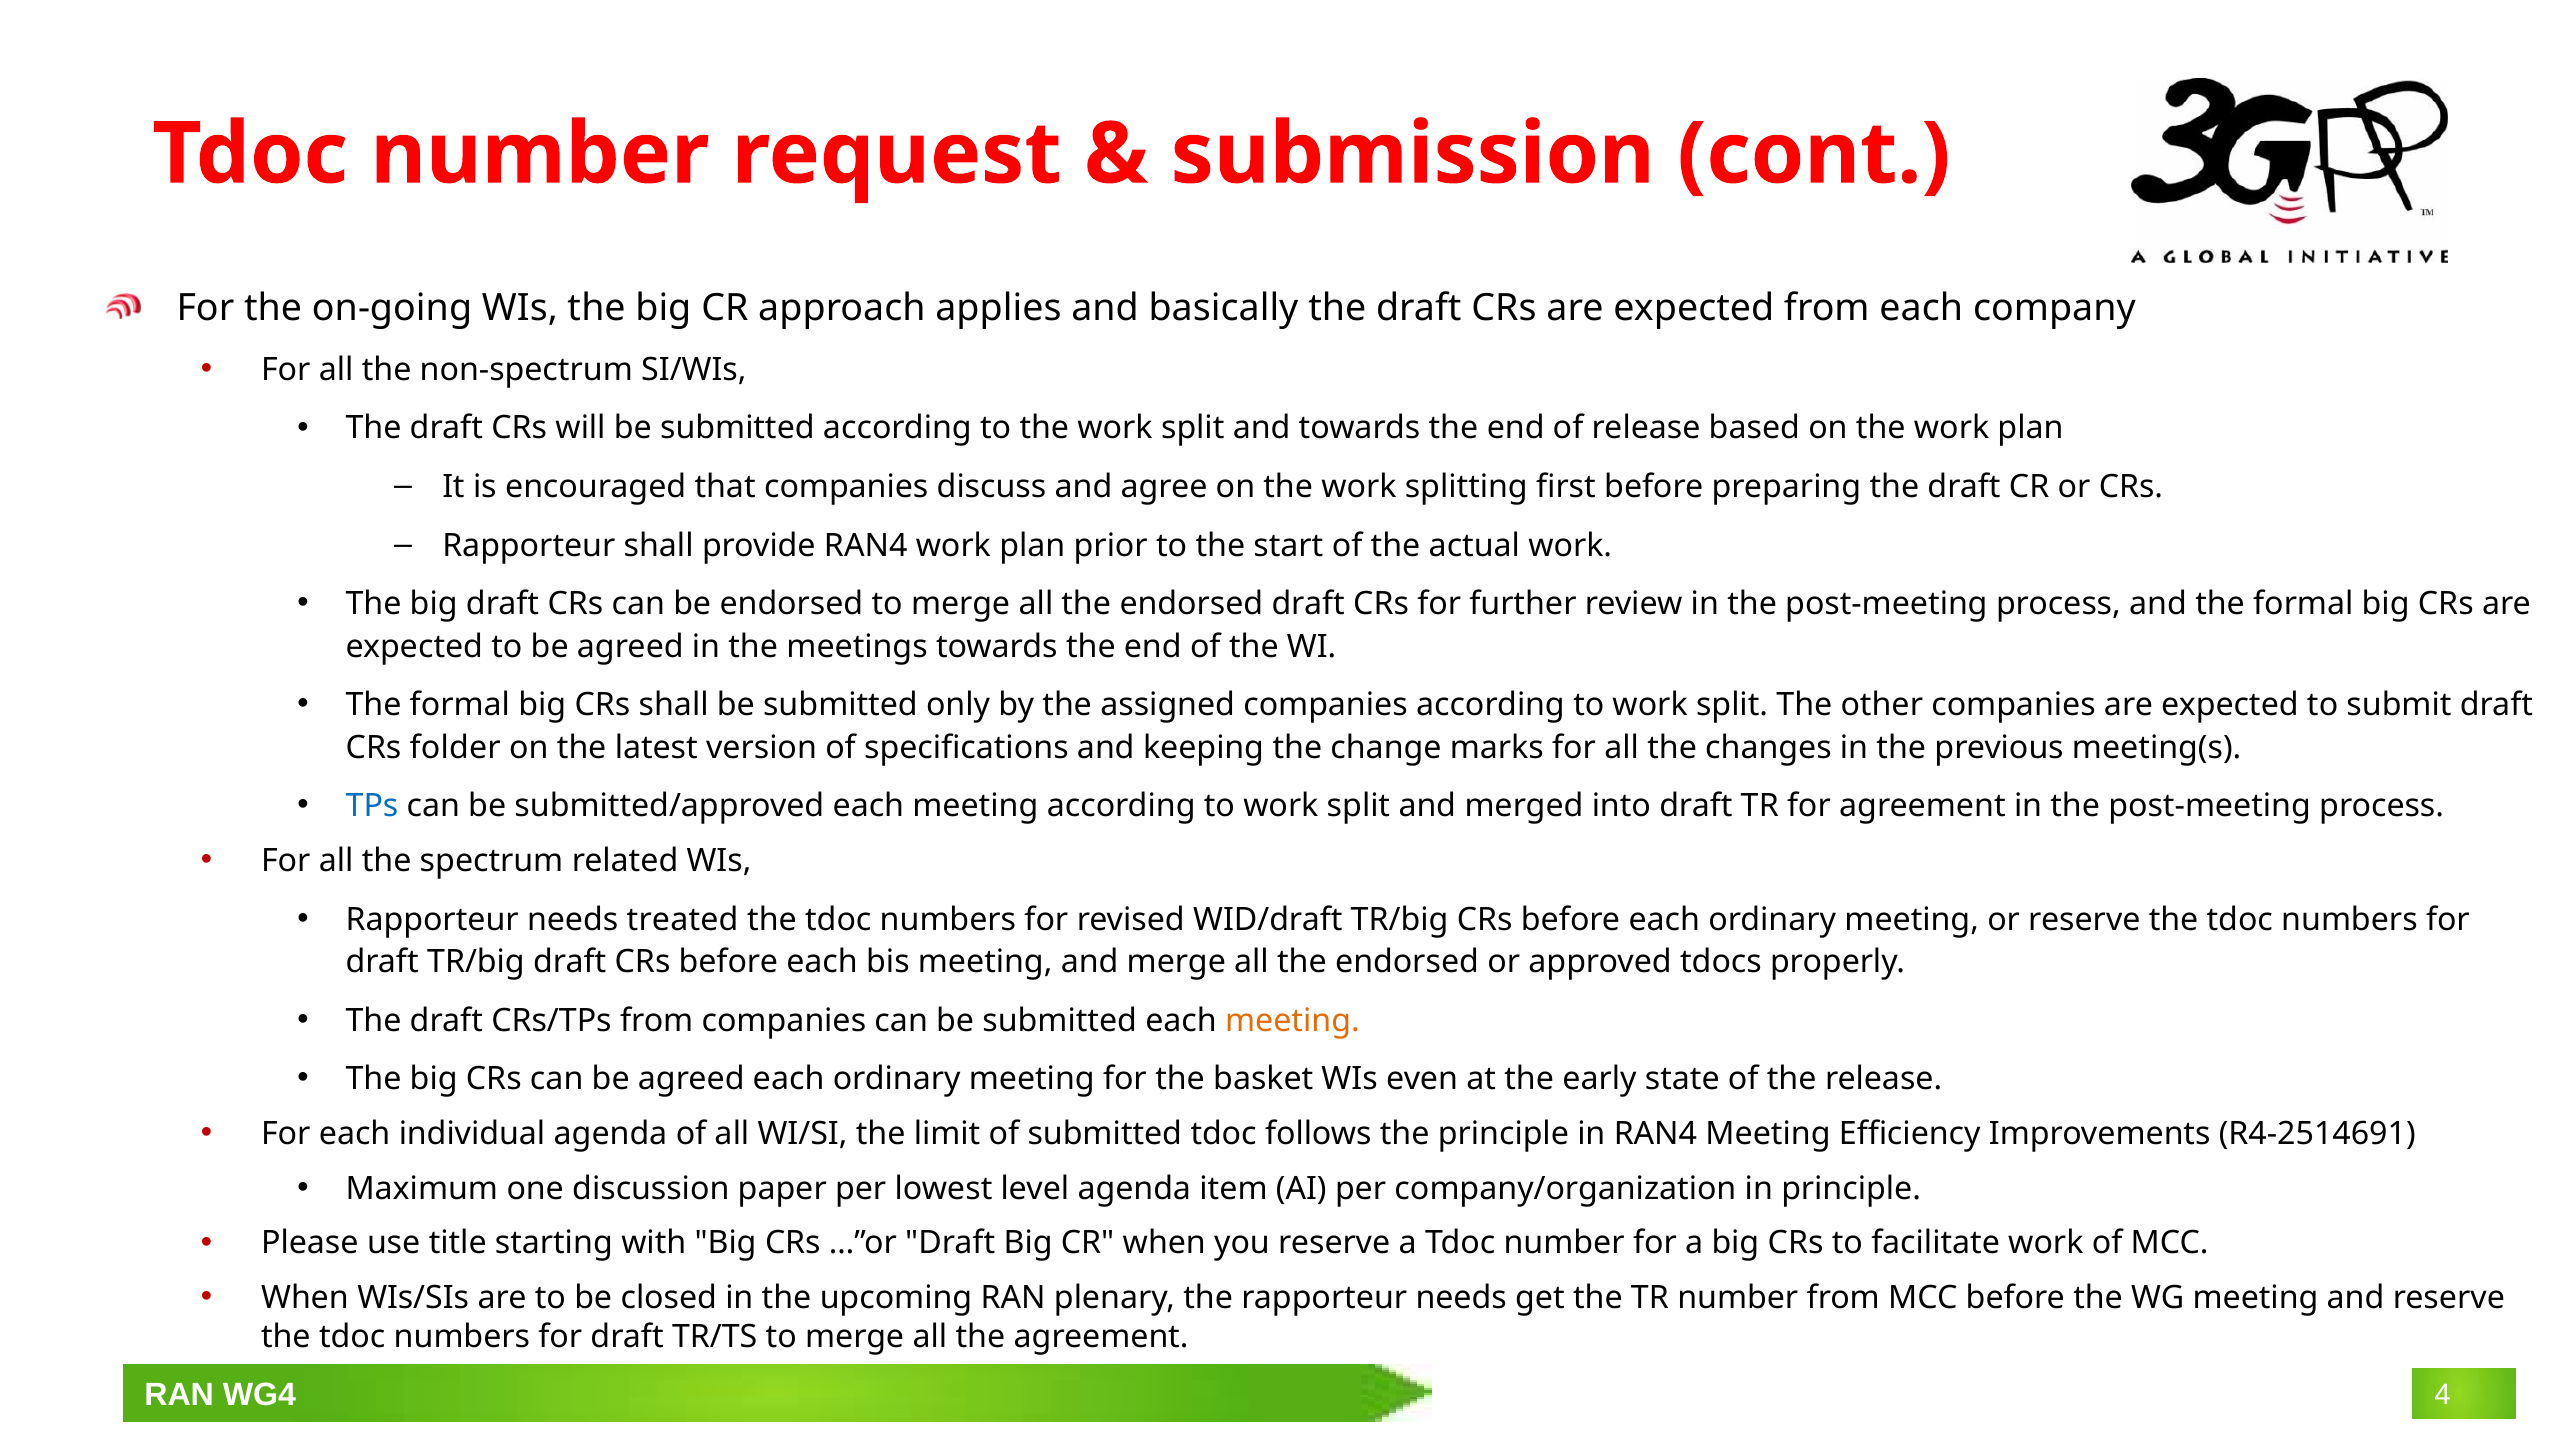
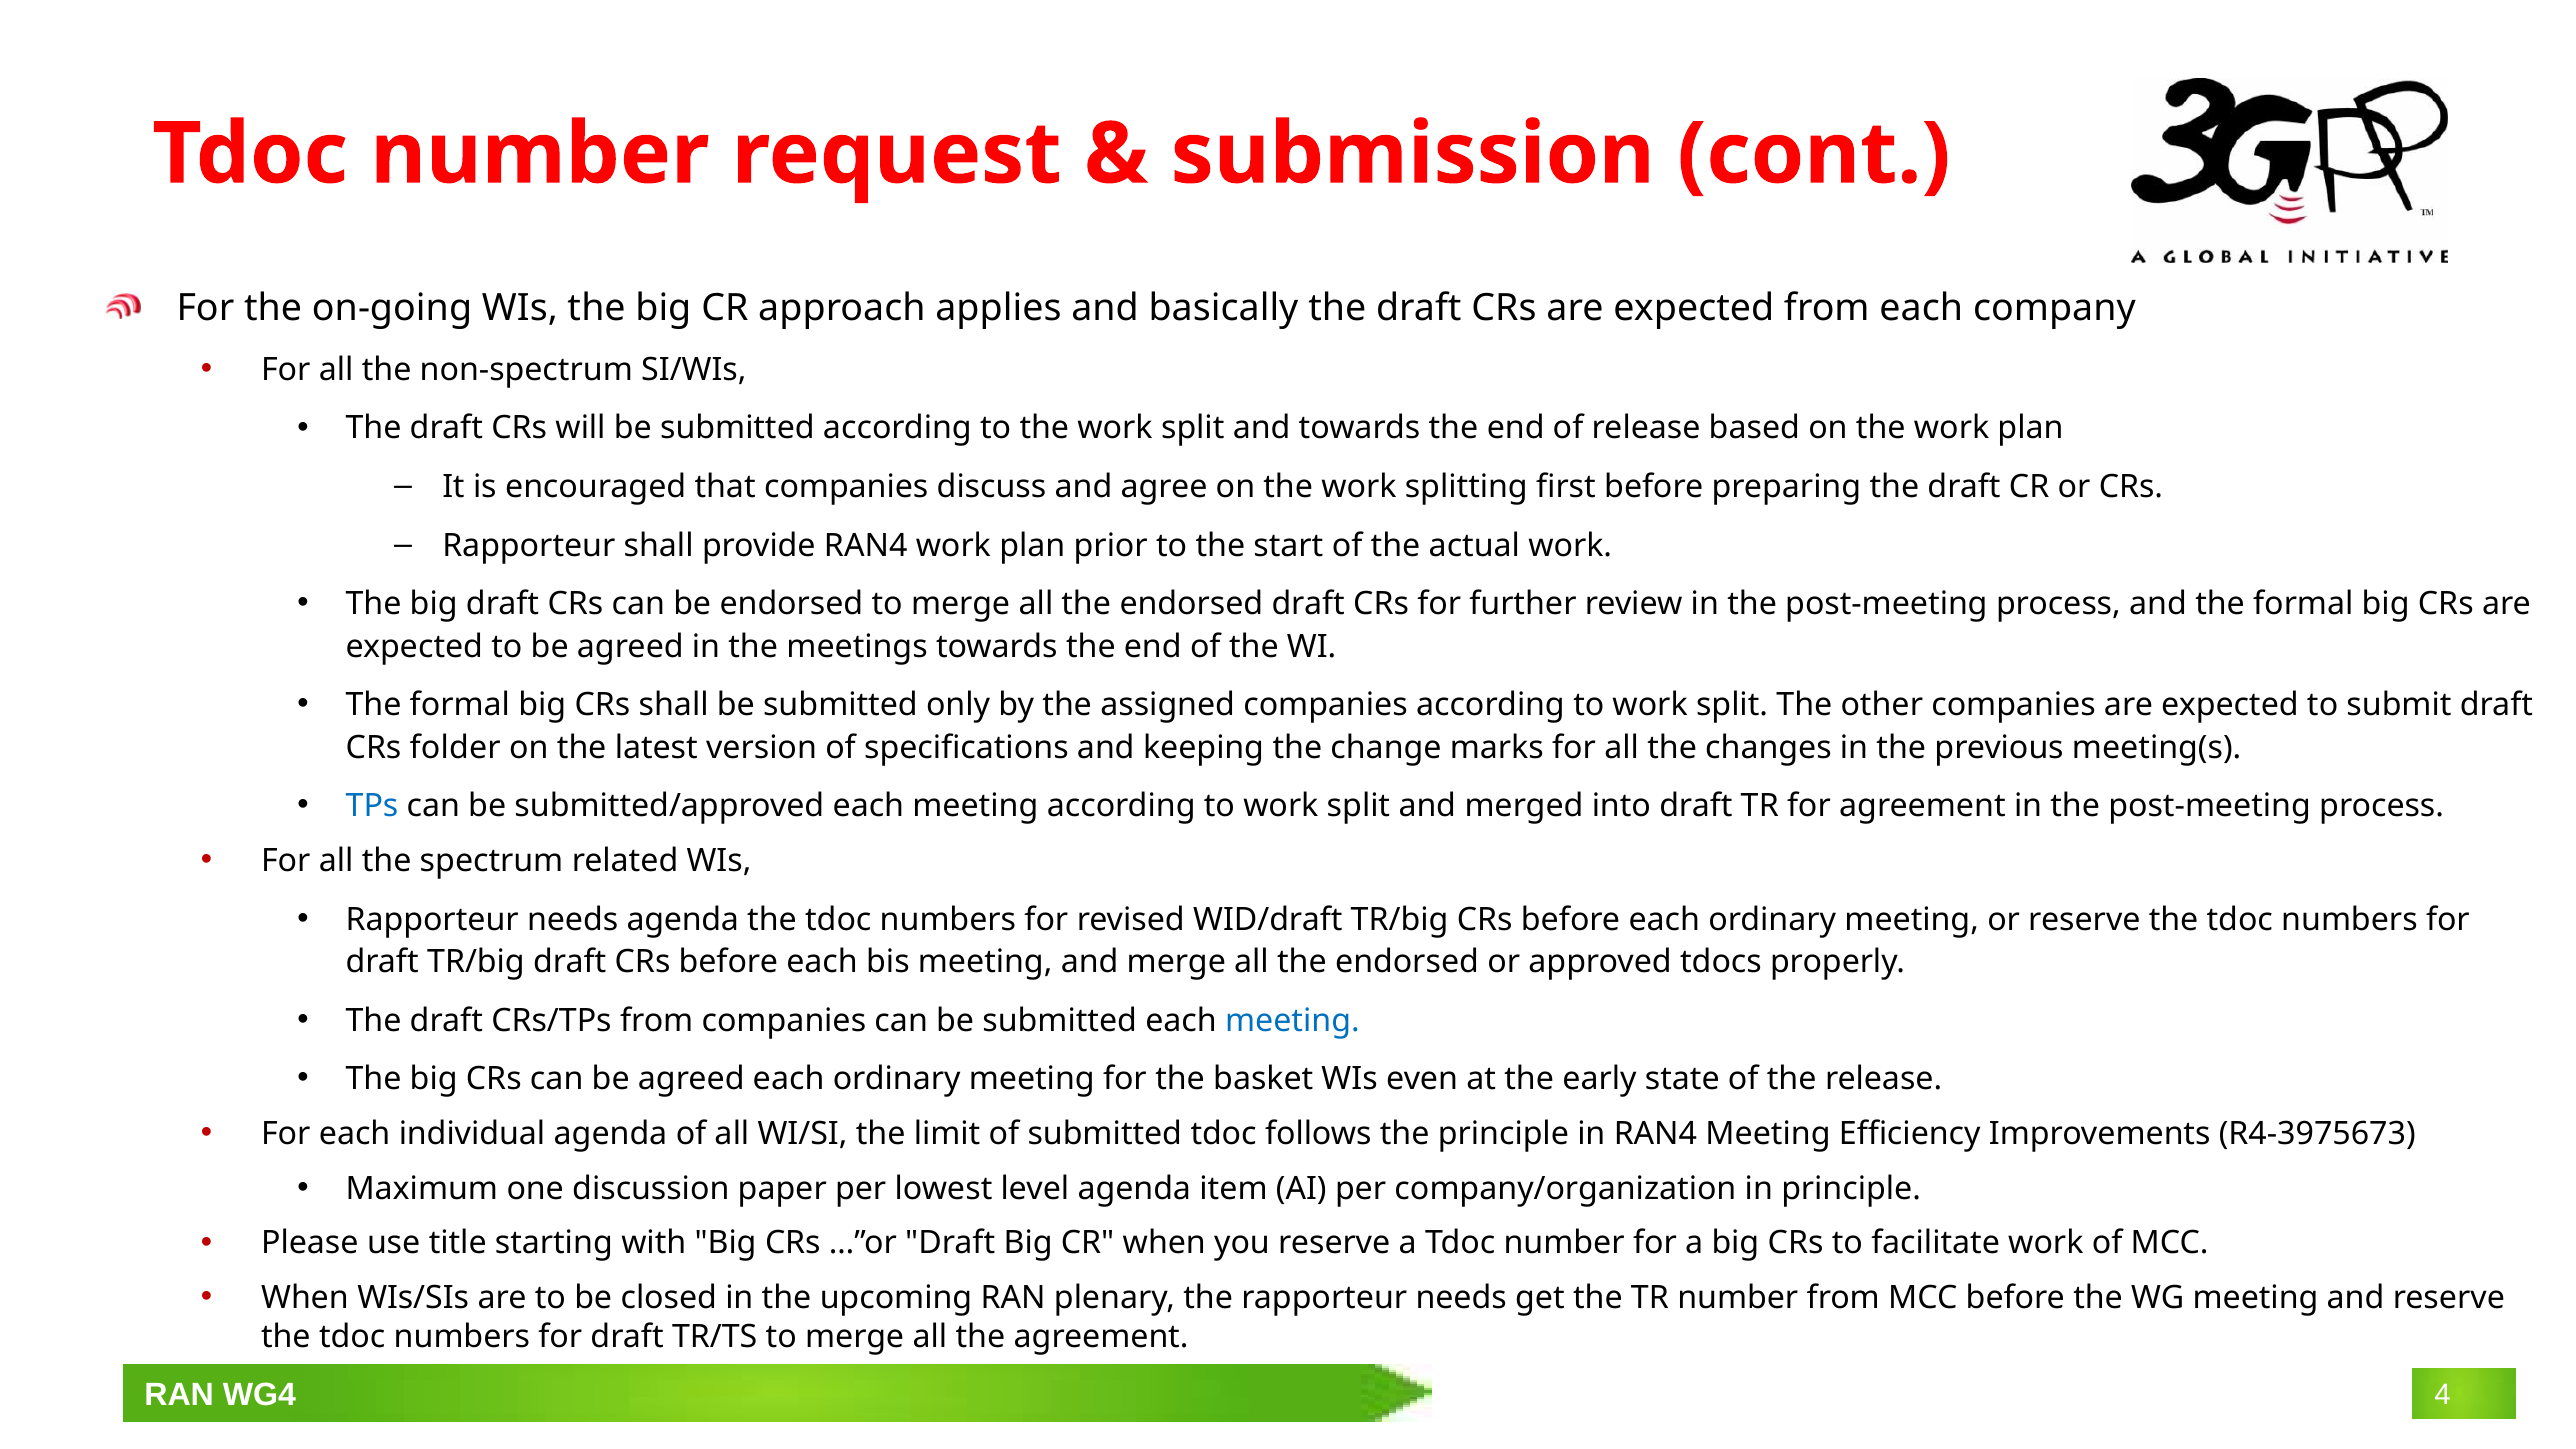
needs treated: treated -> agenda
meeting at (1292, 1020) colour: orange -> blue
R4-2514691: R4-2514691 -> R4-3975673
